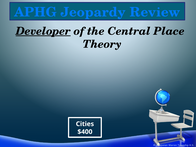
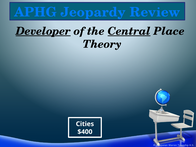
Central underline: none -> present
